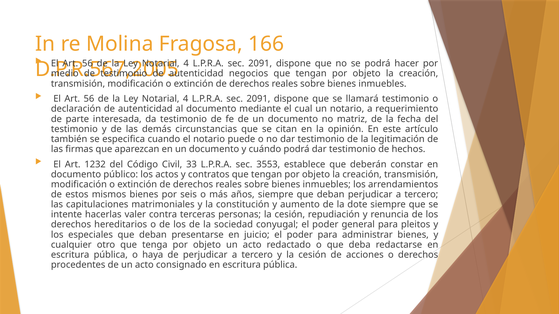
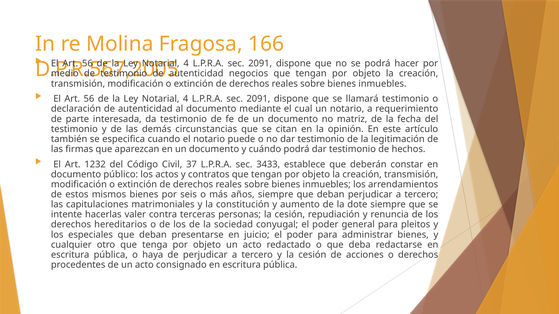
33: 33 -> 37
3553: 3553 -> 3433
